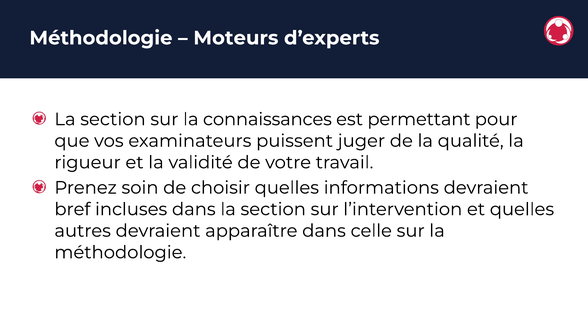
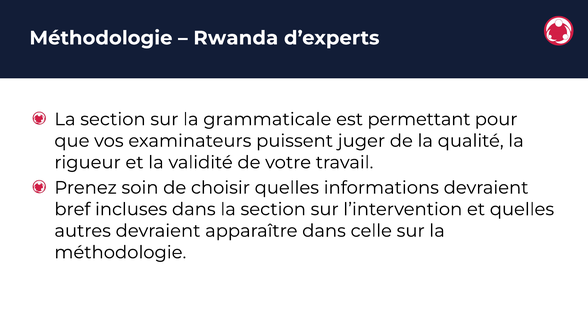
Moteurs: Moteurs -> Rwanda
connaissances: connaissances -> grammaticale
